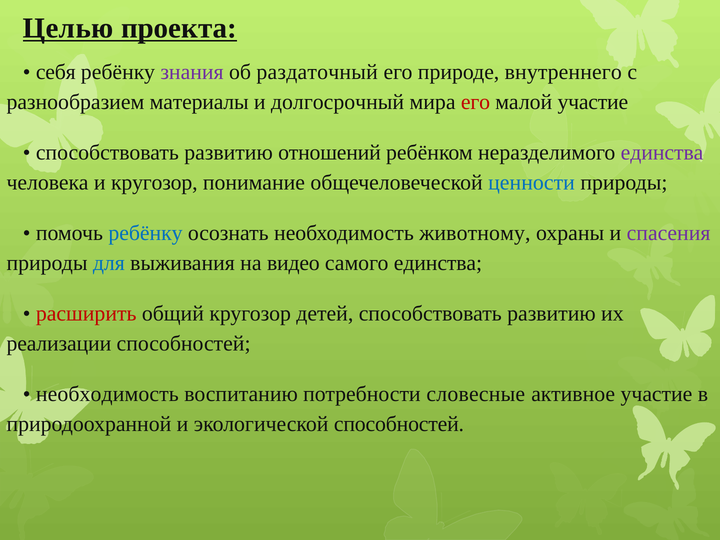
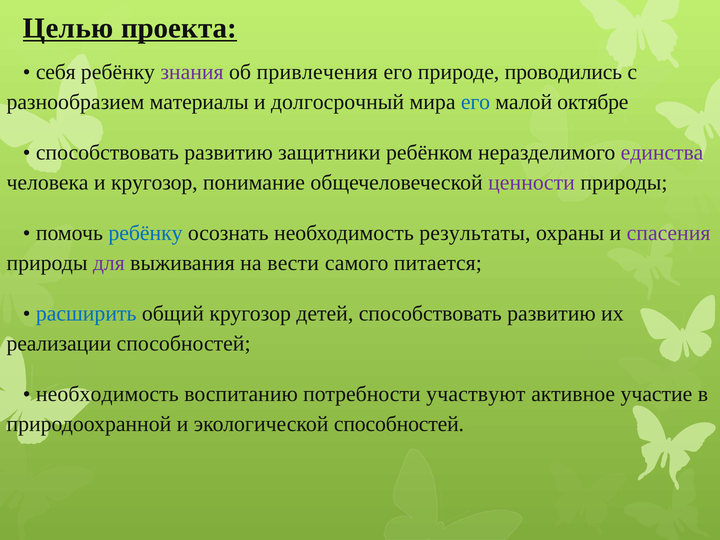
раздаточный: раздаточный -> привлечения
внутреннего: внутреннего -> проводились
его at (476, 102) colour: red -> blue
малой участие: участие -> октябре
отношений: отношений -> защитники
ценности colour: blue -> purple
животному: животному -> результаты
для colour: blue -> purple
видео: видео -> вести
самого единства: единства -> питается
расширить colour: red -> blue
словесные: словесные -> участвуют
